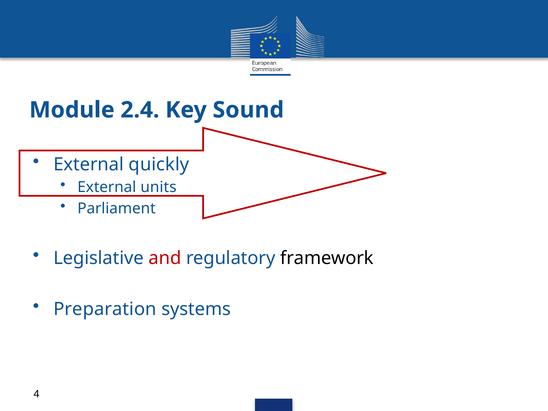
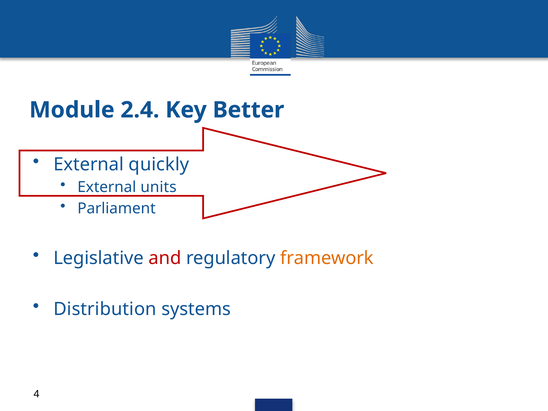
Sound: Sound -> Better
framework colour: black -> orange
Preparation: Preparation -> Distribution
